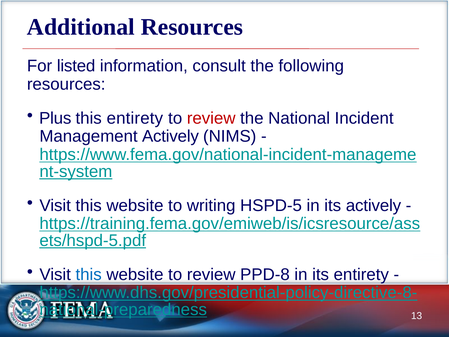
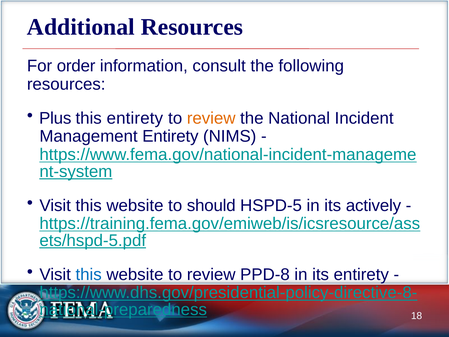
listed: listed -> order
review at (211, 118) colour: red -> orange
Management Actively: Actively -> Entirety
writing: writing -> should
13: 13 -> 18
